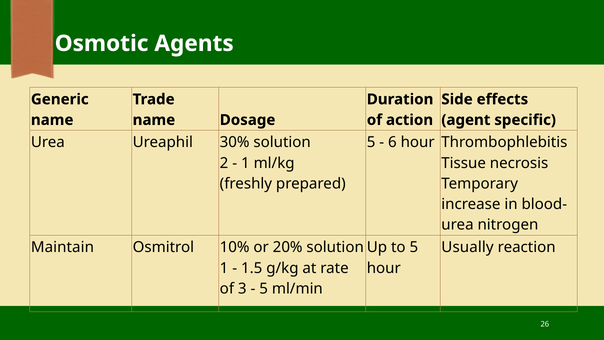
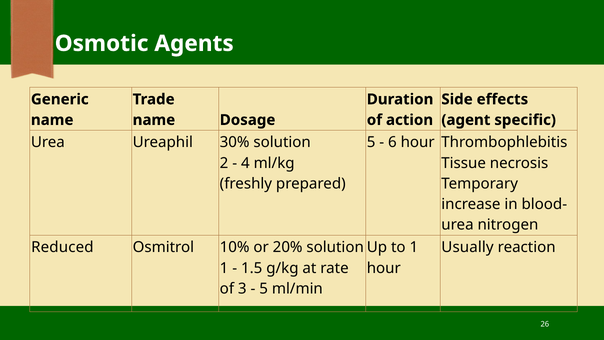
1 at (245, 163): 1 -> 4
Maintain: Maintain -> Reduced
to 5: 5 -> 1
